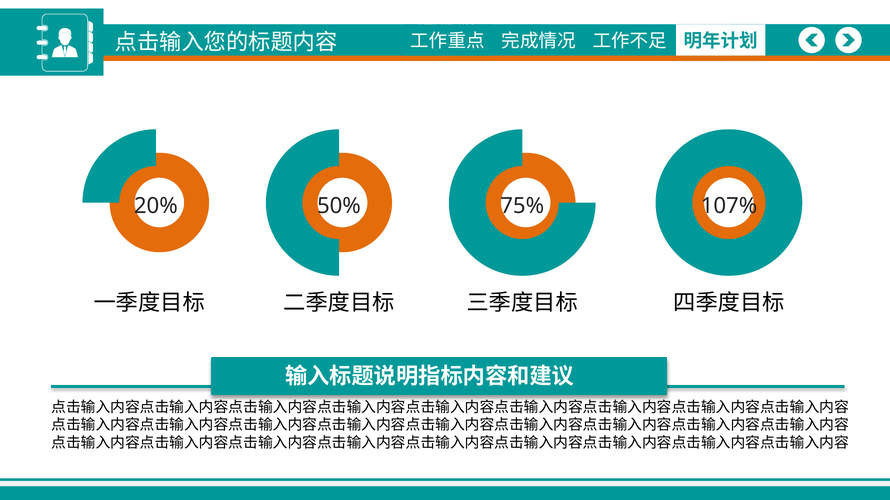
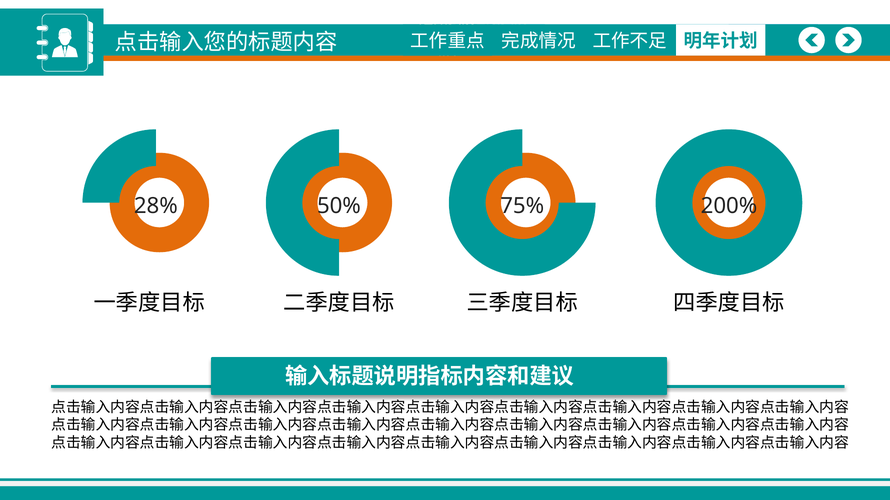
20%: 20% -> 28%
107%: 107% -> 200%
